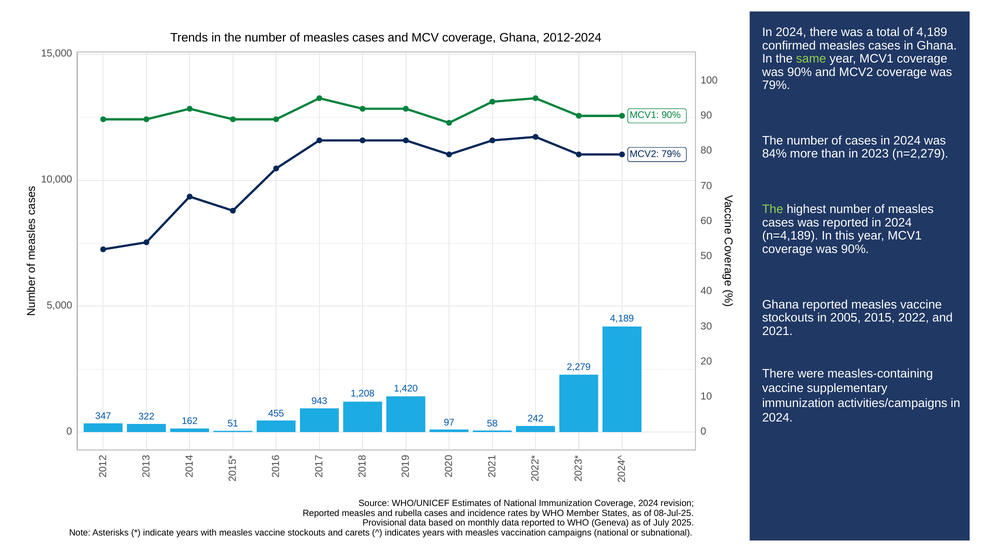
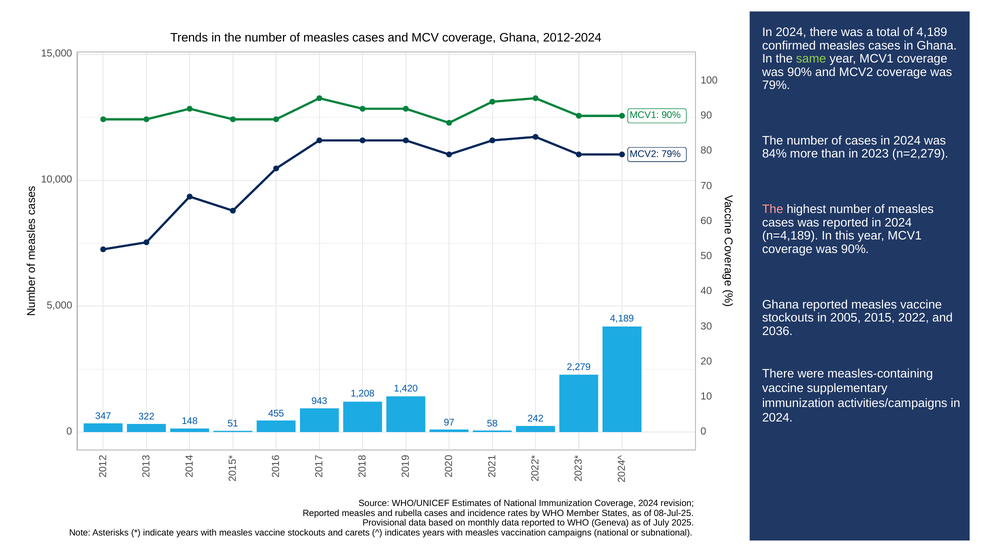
The at (773, 210) colour: light green -> pink
2021: 2021 -> 2036
162: 162 -> 148
